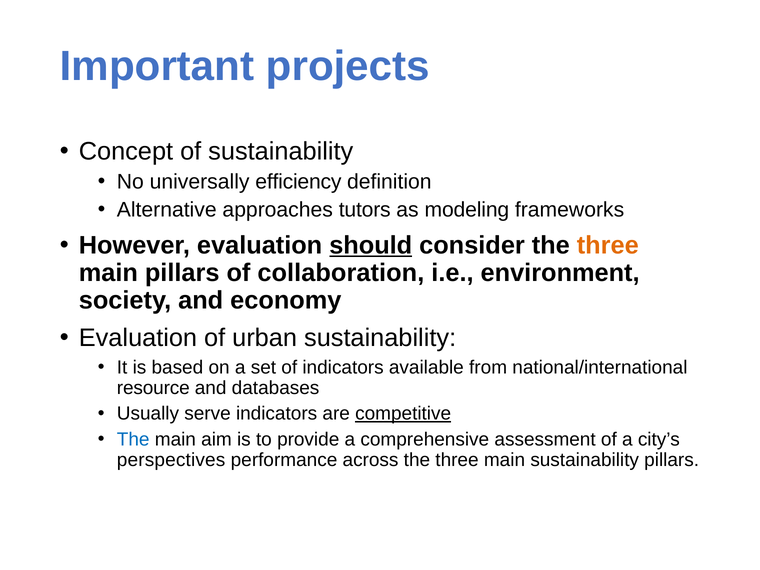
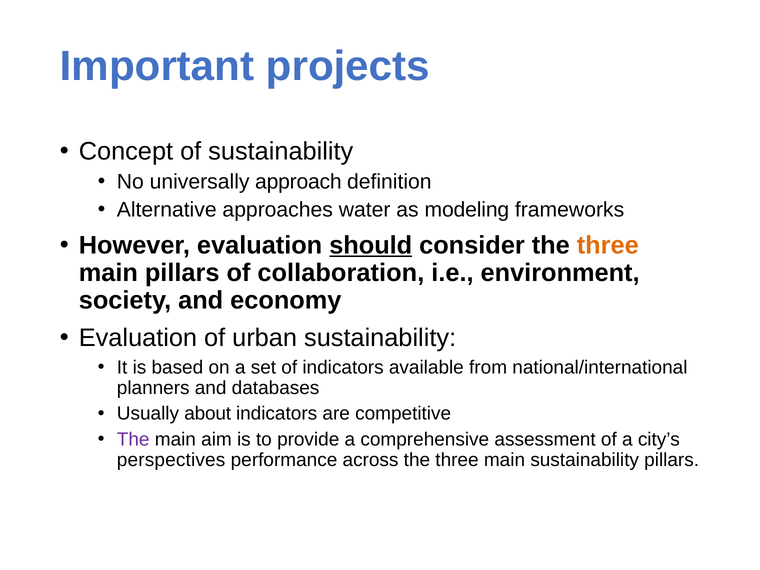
efficiency: efficiency -> approach
tutors: tutors -> water
resource: resource -> planners
serve: serve -> about
competitive underline: present -> none
The at (133, 439) colour: blue -> purple
